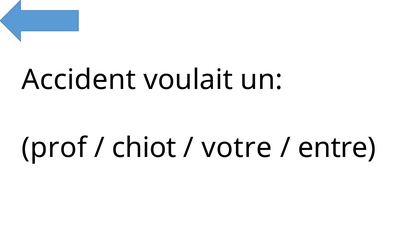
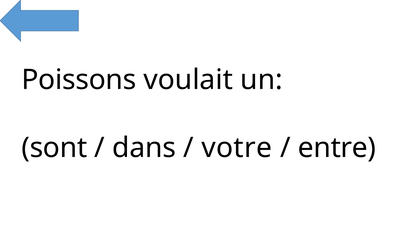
Accident: Accident -> Poissons
prof: prof -> sont
chiot: chiot -> dans
